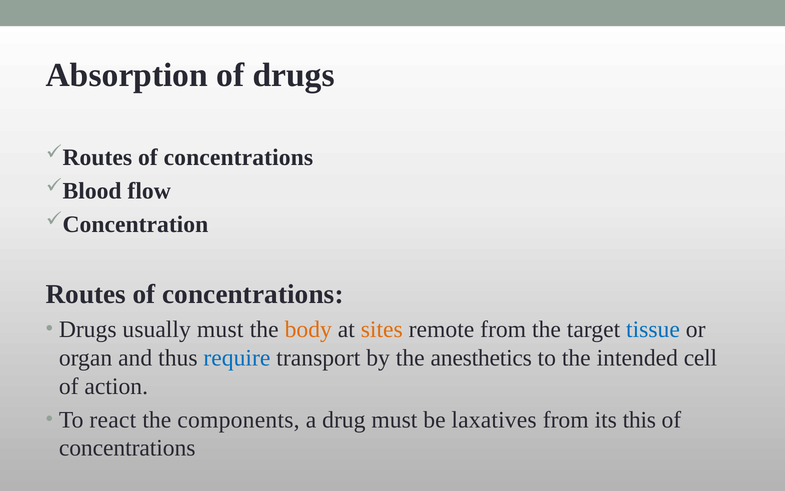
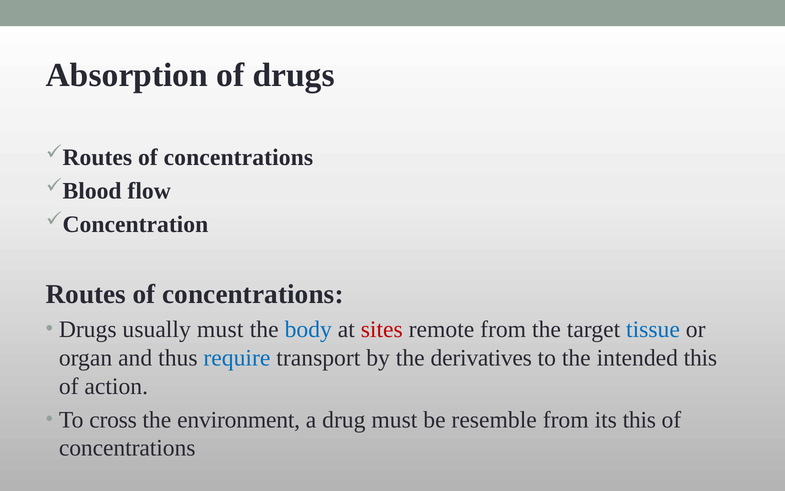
body colour: orange -> blue
sites colour: orange -> red
anesthetics: anesthetics -> derivatives
intended cell: cell -> this
react: react -> cross
components: components -> environment
laxatives: laxatives -> resemble
